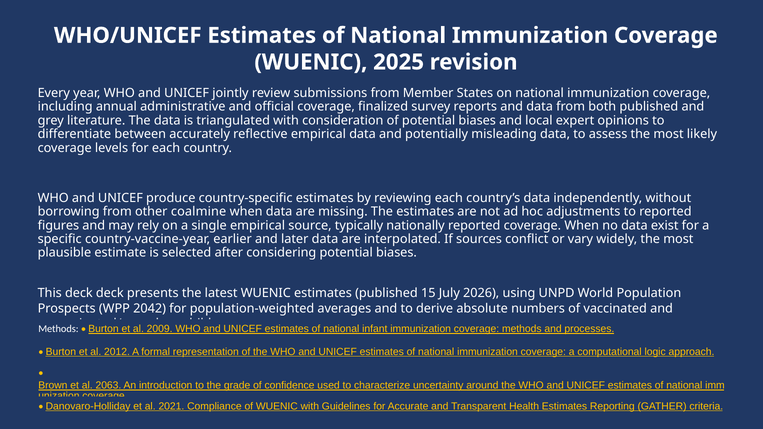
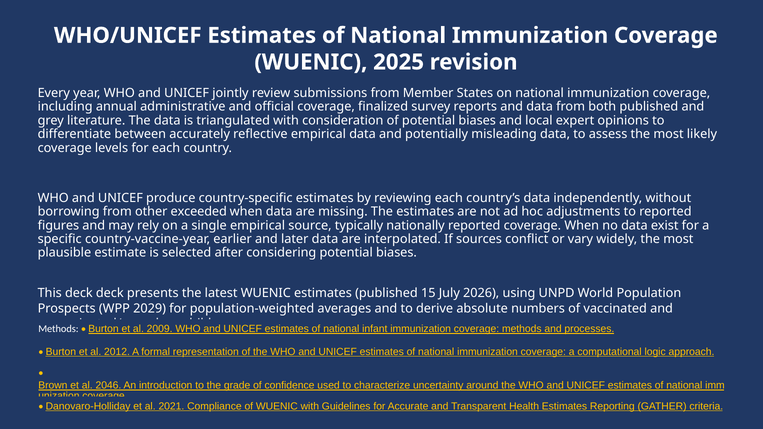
coalmine: coalmine -> exceeded
2042: 2042 -> 2029
2063: 2063 -> 2046
